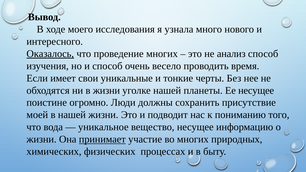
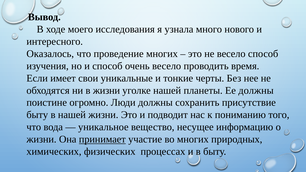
Оказалось underline: present -> none
не анализ: анализ -> весело
Ее несущее: несущее -> должны
моей at (37, 115): моей -> быту
